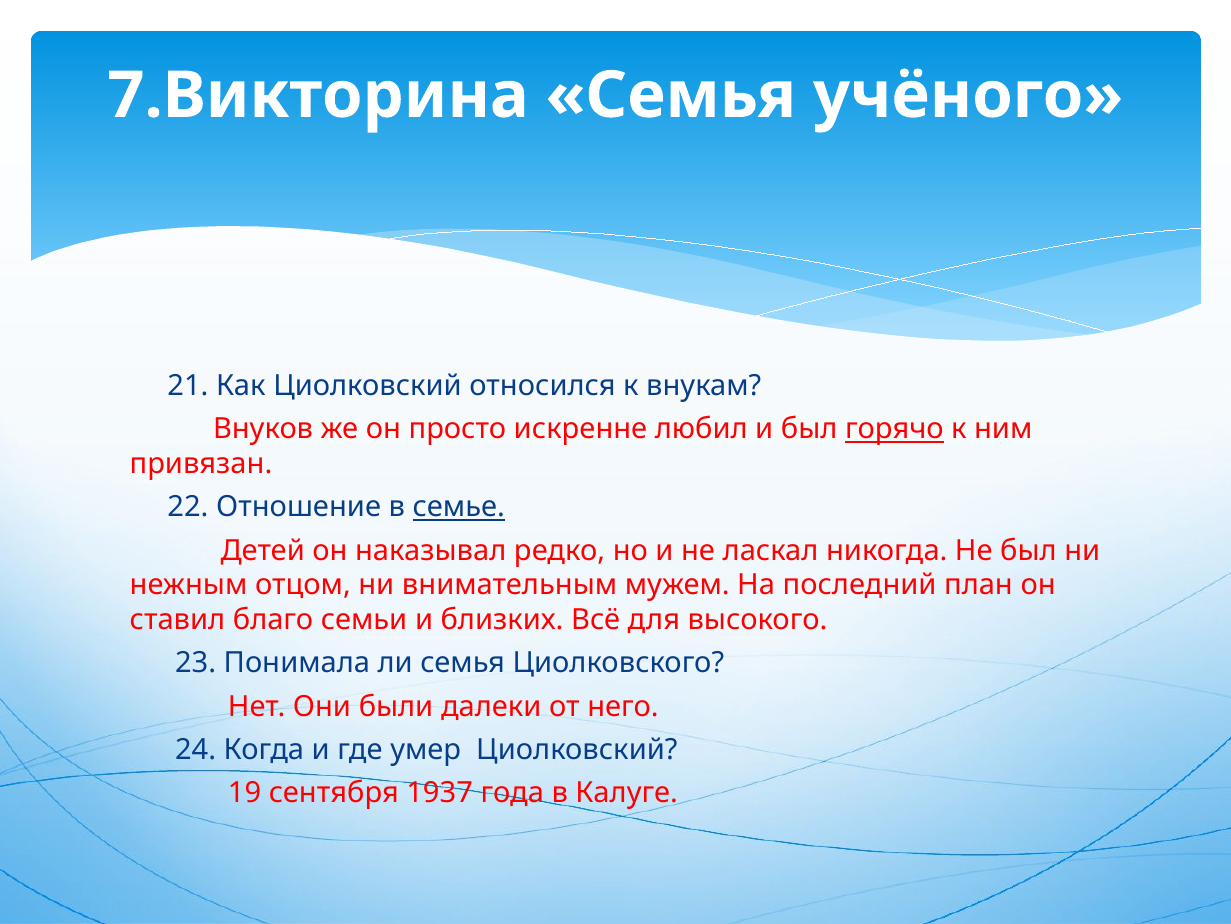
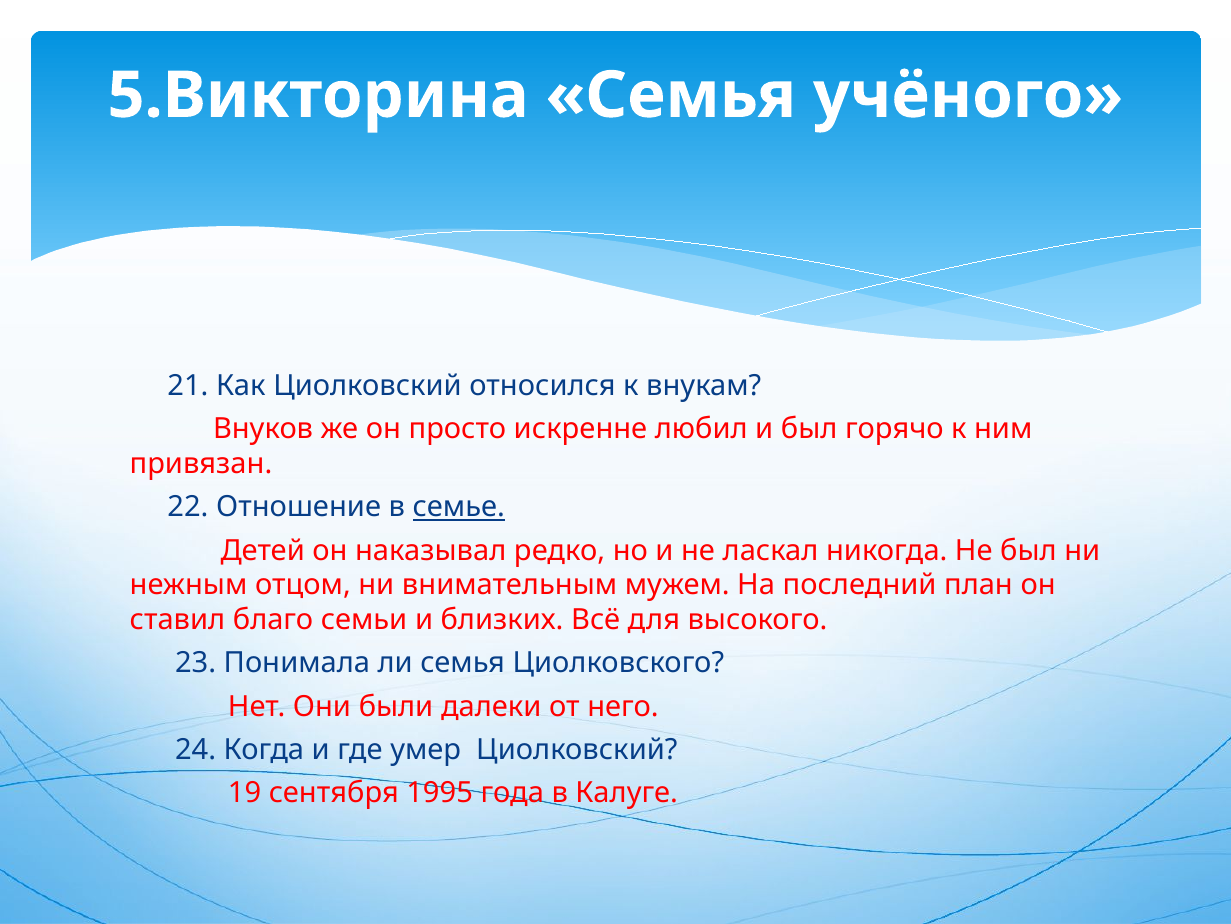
7.Викторина: 7.Викторина -> 5.Викторина
горячо underline: present -> none
1937: 1937 -> 1995
